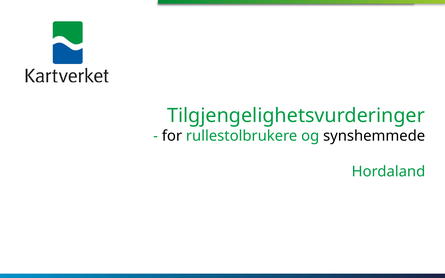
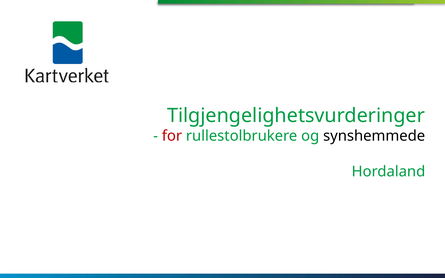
for colour: black -> red
